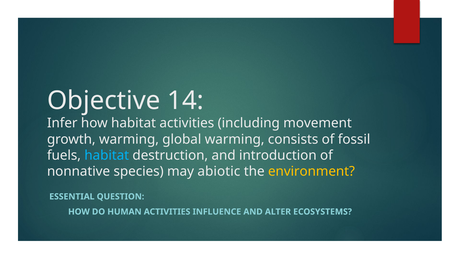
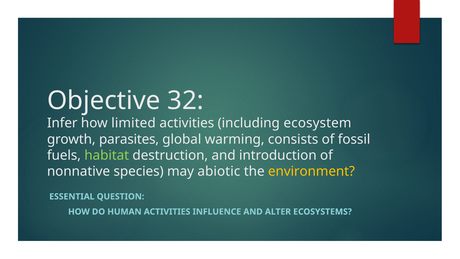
14: 14 -> 32
how habitat: habitat -> limited
movement: movement -> ecosystem
growth warming: warming -> parasites
habitat at (107, 155) colour: light blue -> light green
